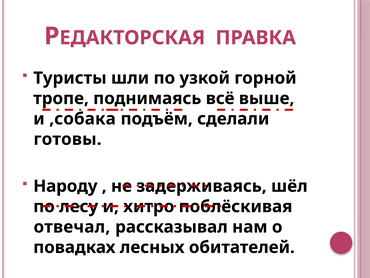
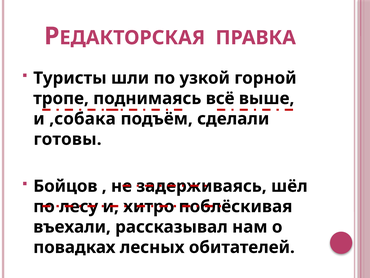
Народу: Народу -> Бойцов
отвечал: отвечал -> въехали
